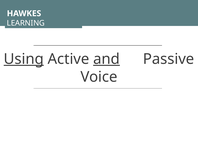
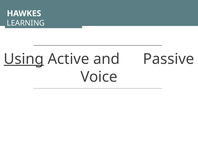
and underline: present -> none
